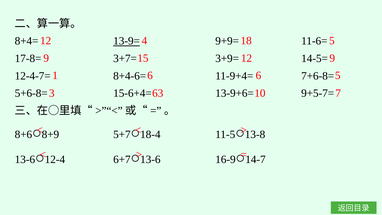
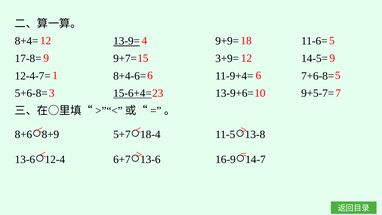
3+7=: 3+7= -> 9+7=
63: 63 -> 23
15-6+4= underline: none -> present
